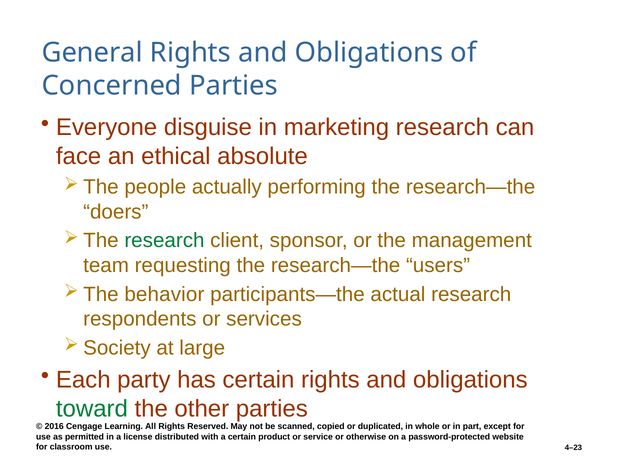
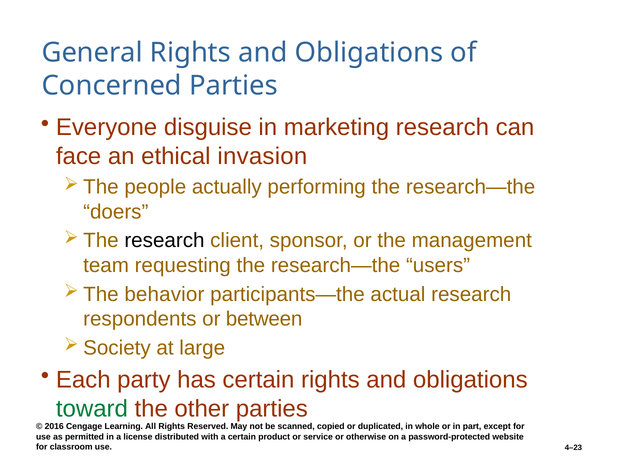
absolute: absolute -> invasion
research at (164, 240) colour: green -> black
services: services -> between
